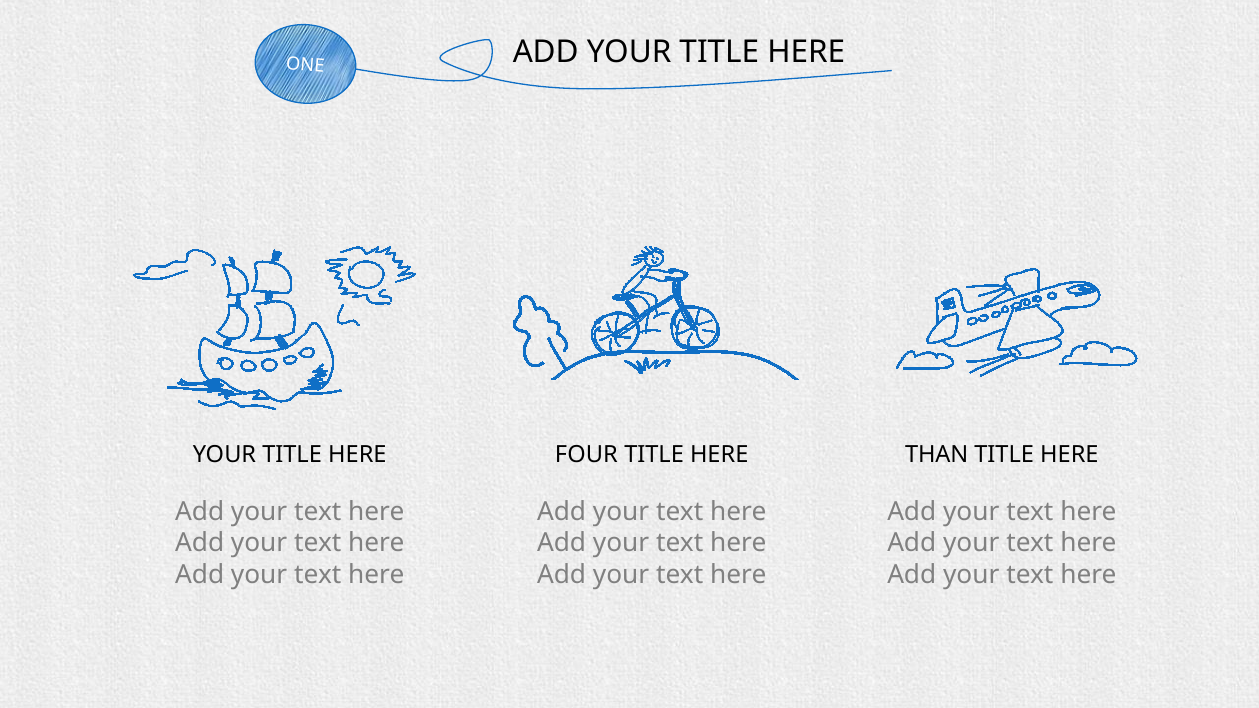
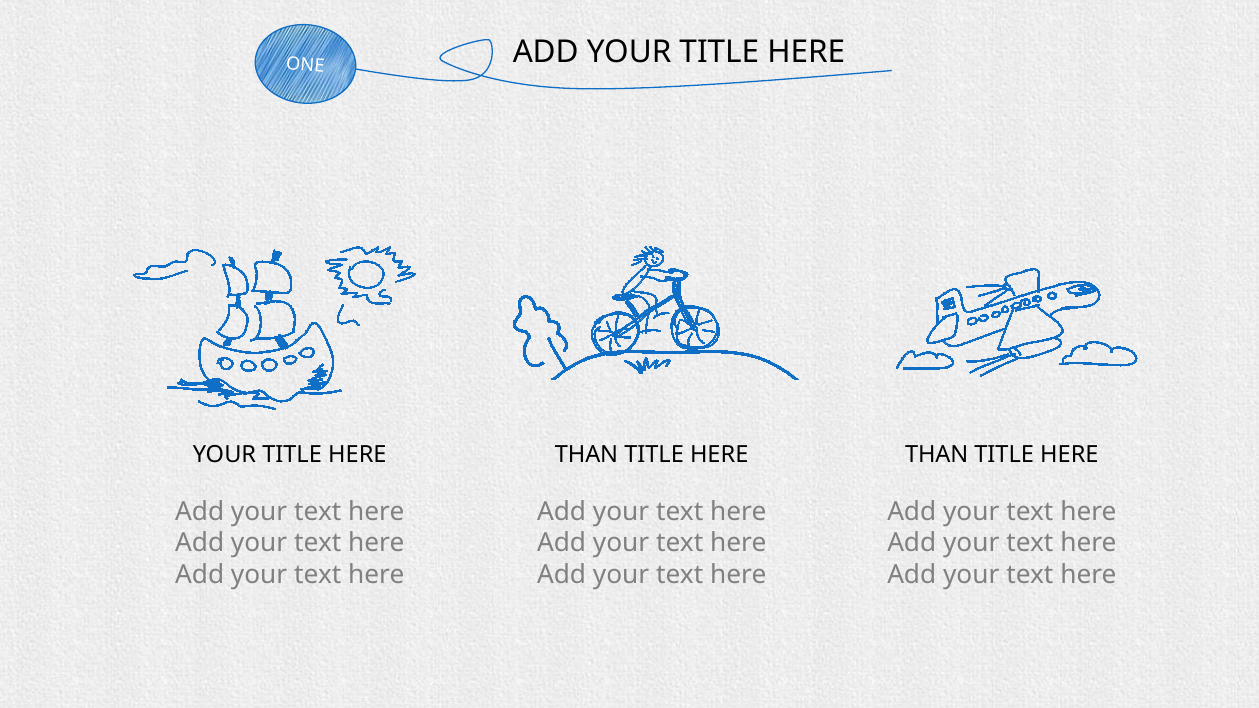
FOUR at (586, 455): FOUR -> THAN
